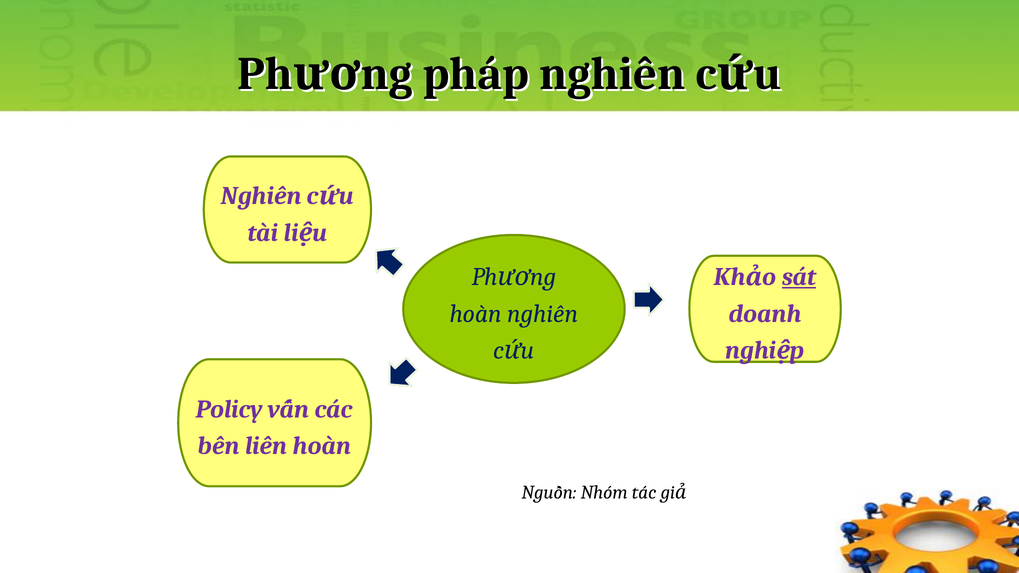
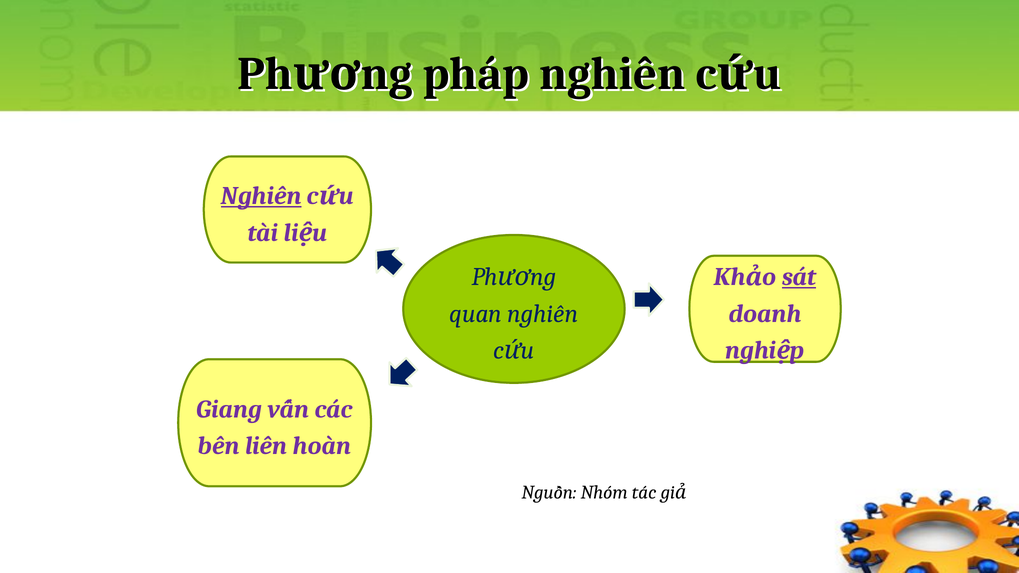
Nghiên at (261, 196) underline: none -> present
hoàn at (476, 314): hoàn -> quan
Policy: Policy -> Giang
